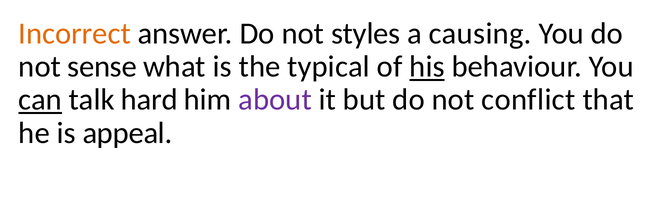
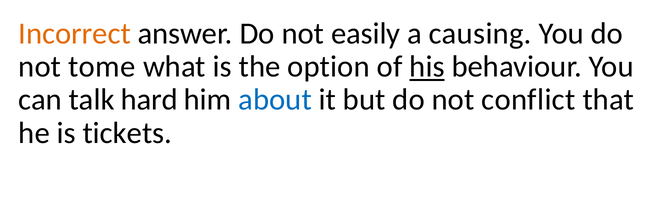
styles: styles -> easily
sense: sense -> tome
typical: typical -> option
can underline: present -> none
about colour: purple -> blue
appeal: appeal -> tickets
